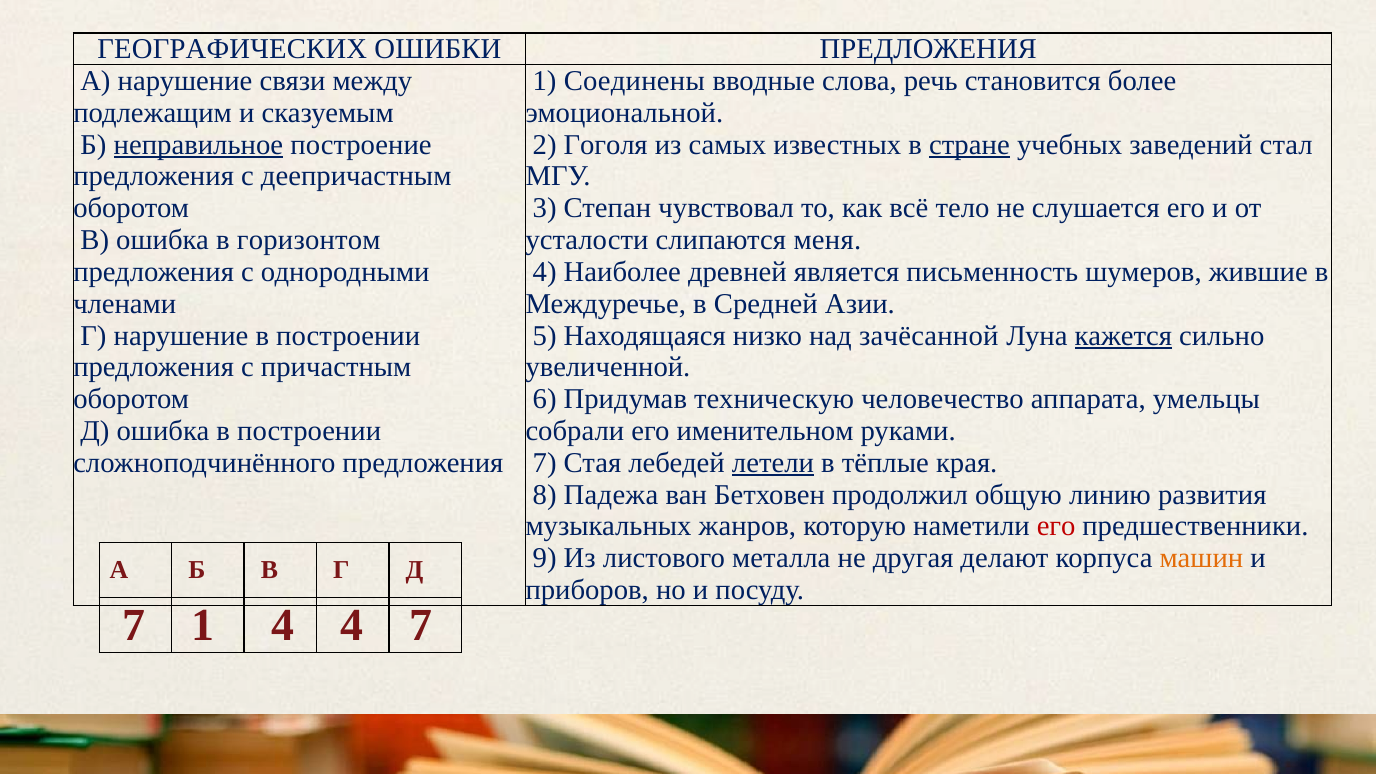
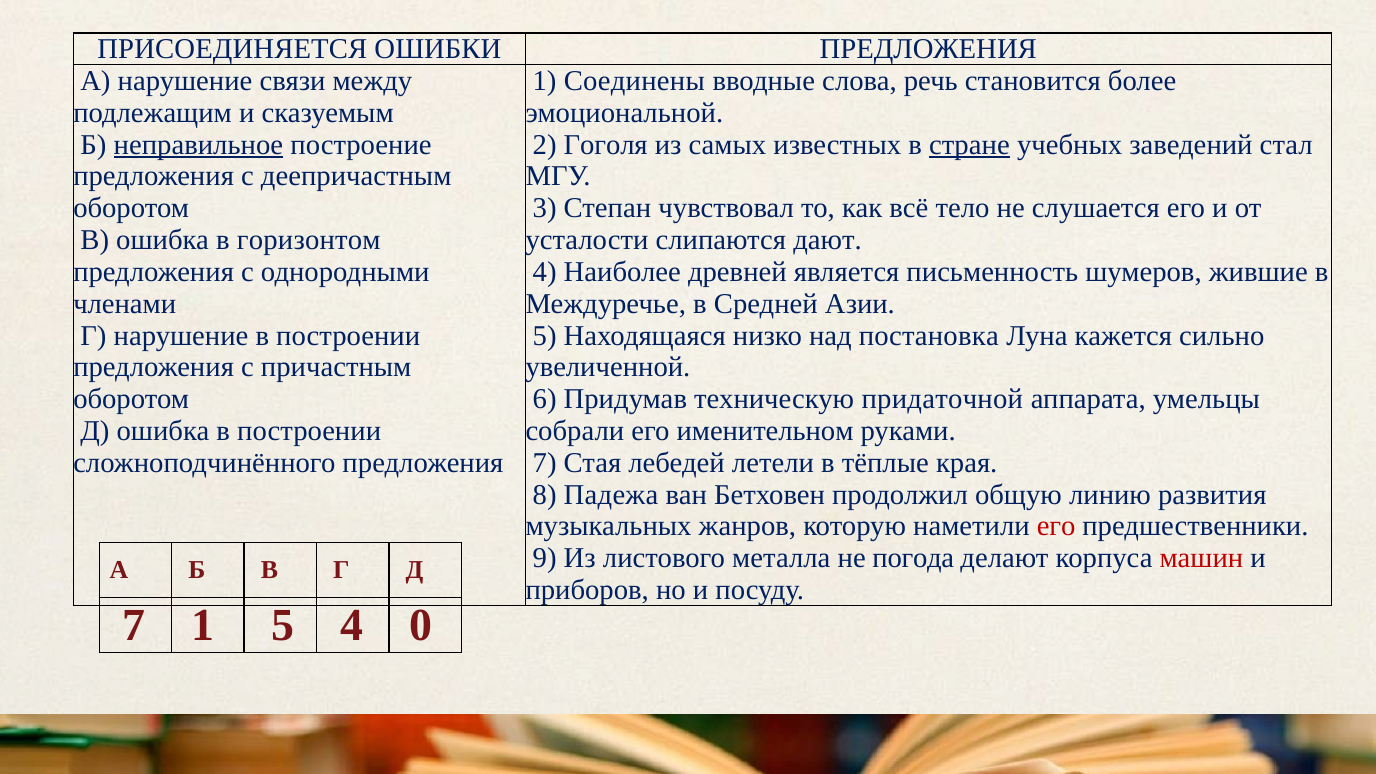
ГЕОГРАФИЧЕСКИХ: ГЕОГРАФИЧЕСКИХ -> ПРИСОЕДИНЯЕТСЯ
меня: меня -> дают
зачёсанной: зачёсанной -> постановка
кажется underline: present -> none
человечество: человечество -> придаточной
летели underline: present -> none
другая: другая -> погода
машин colour: orange -> red
1 4: 4 -> 5
4 7: 7 -> 0
